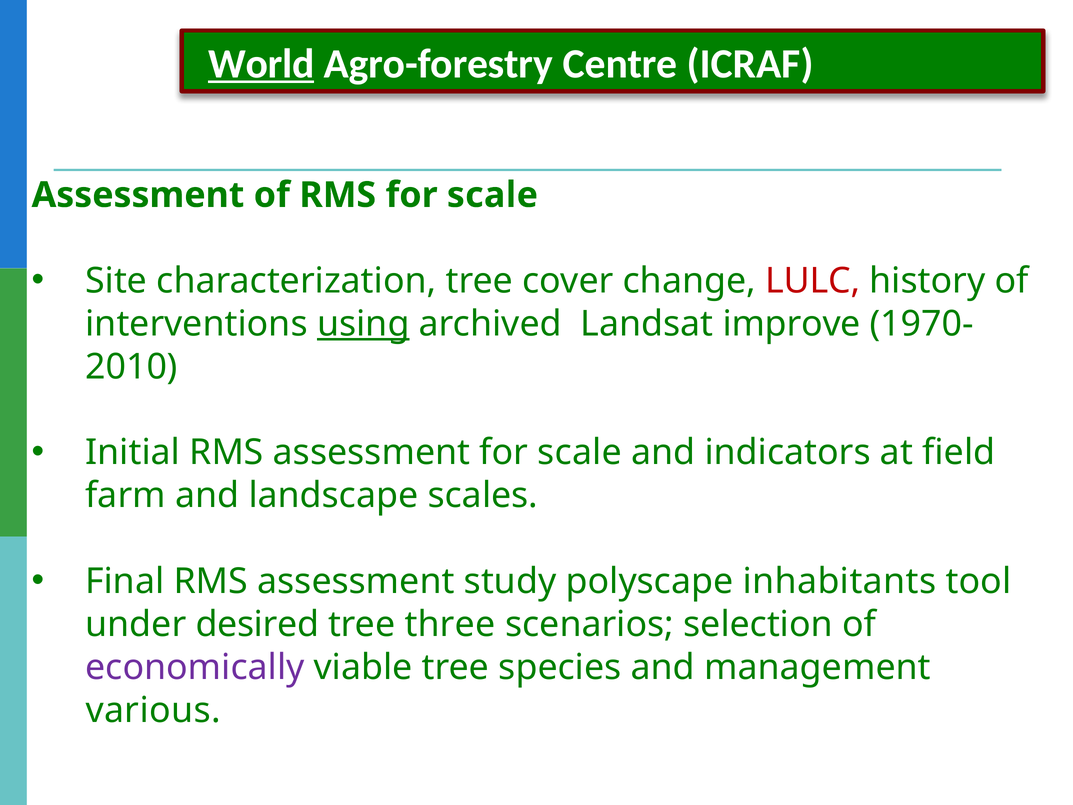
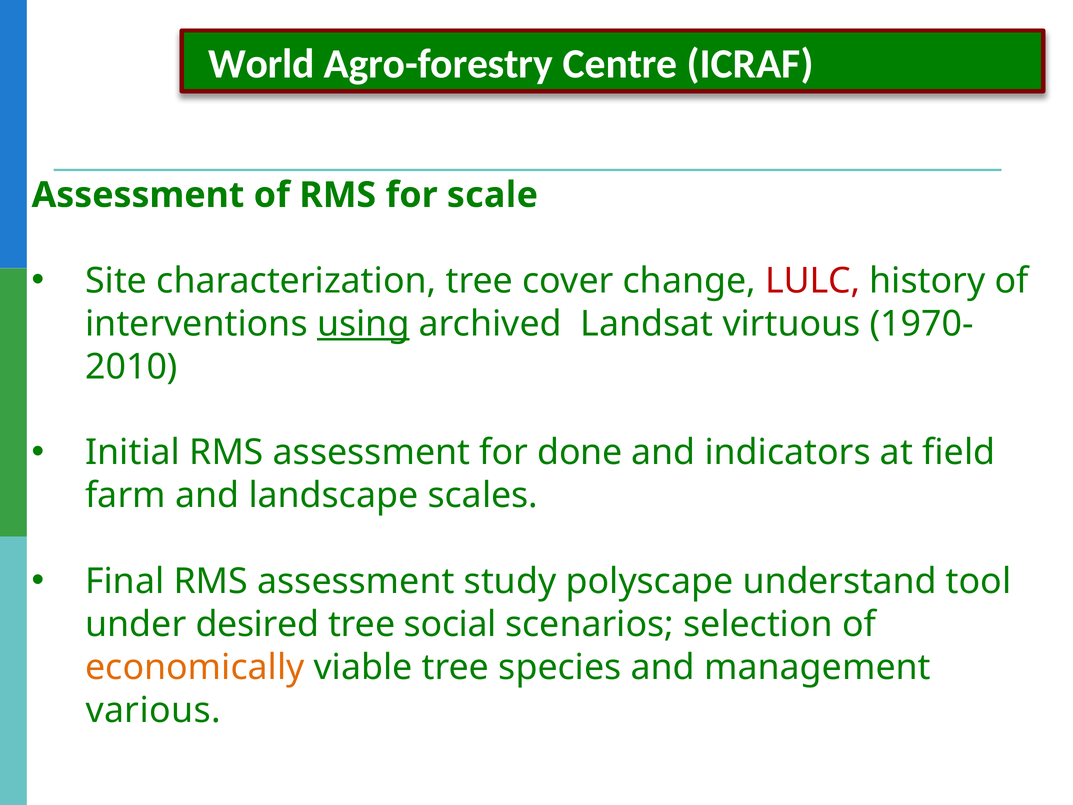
World underline: present -> none
improve: improve -> virtuous
assessment for scale: scale -> done
inhabitants: inhabitants -> understand
three: three -> social
economically colour: purple -> orange
